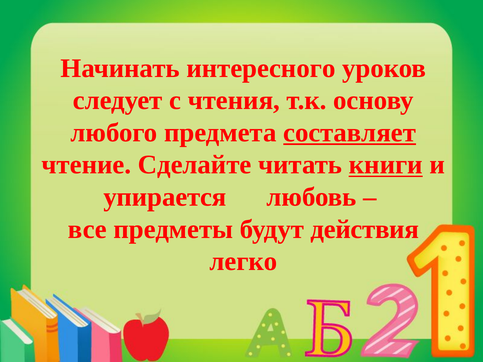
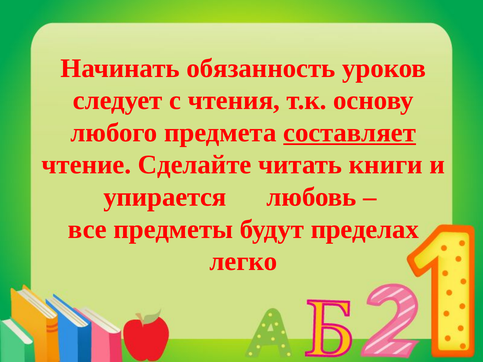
интересного: интересного -> обязанность
книги underline: present -> none
действия: действия -> пределах
